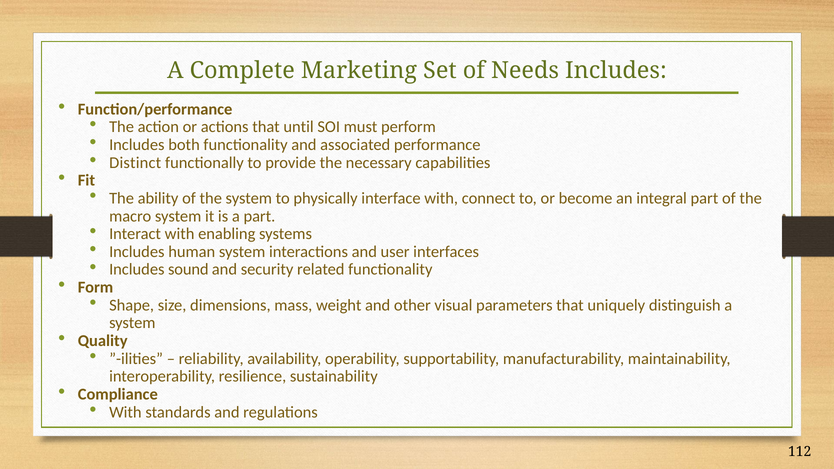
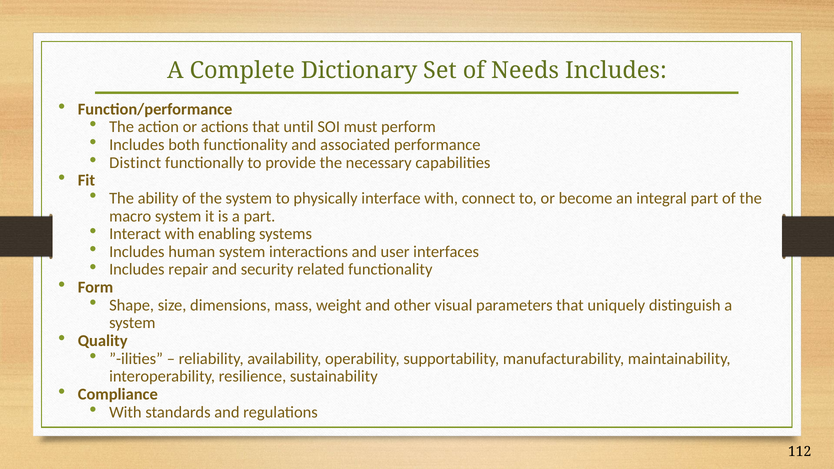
Marketing: Marketing -> Dictionary
sound: sound -> repair
